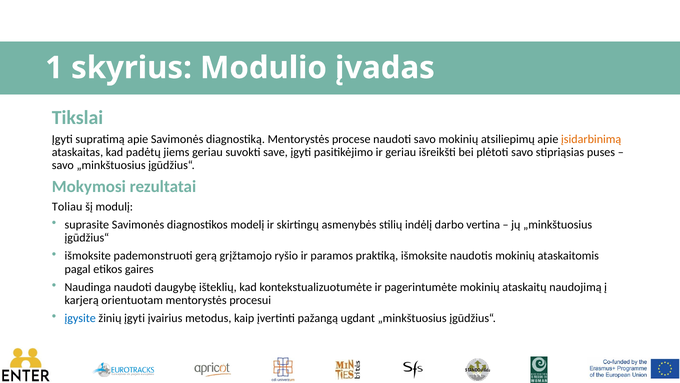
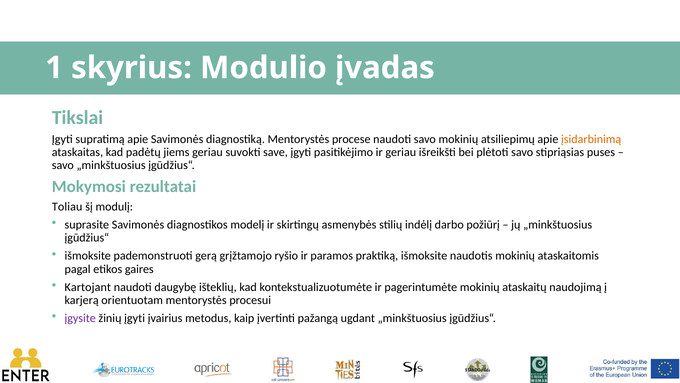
vertina: vertina -> požiūrį
Naudinga: Naudinga -> Kartojant
įgysite colour: blue -> purple
